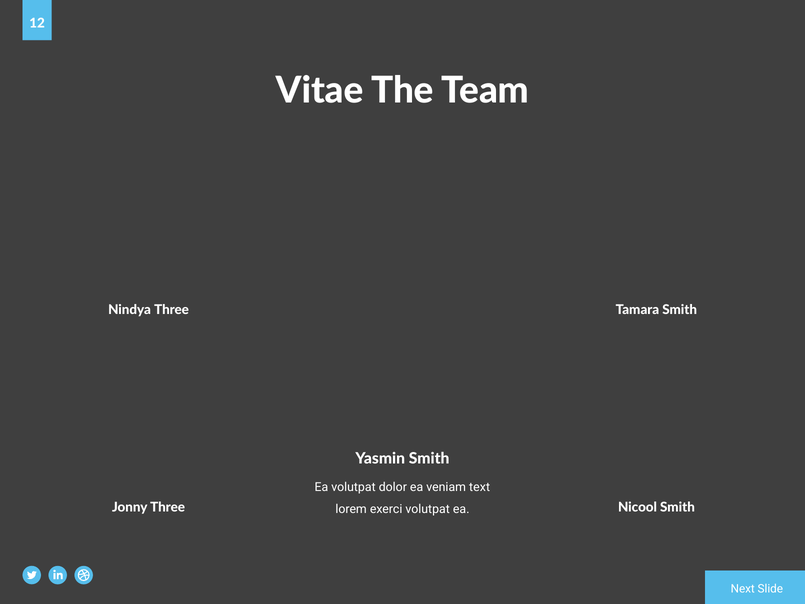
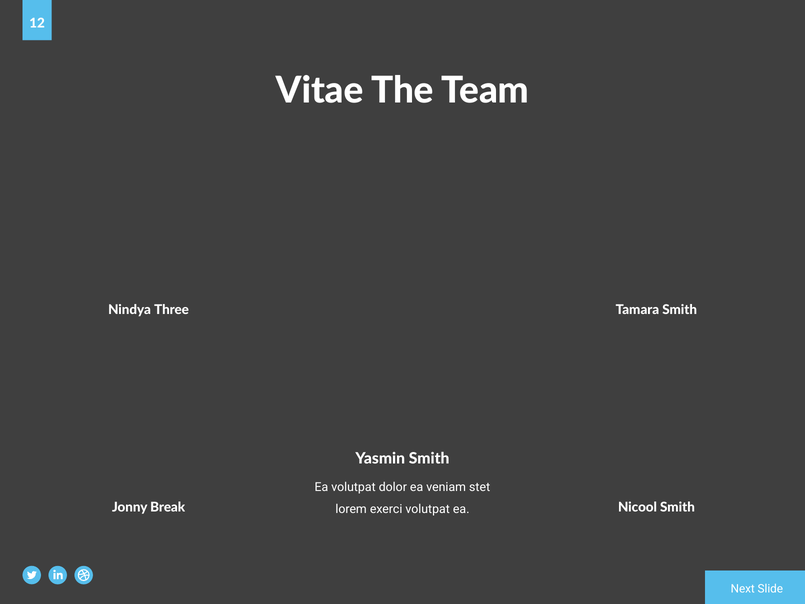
text: text -> stet
Jonny Three: Three -> Break
